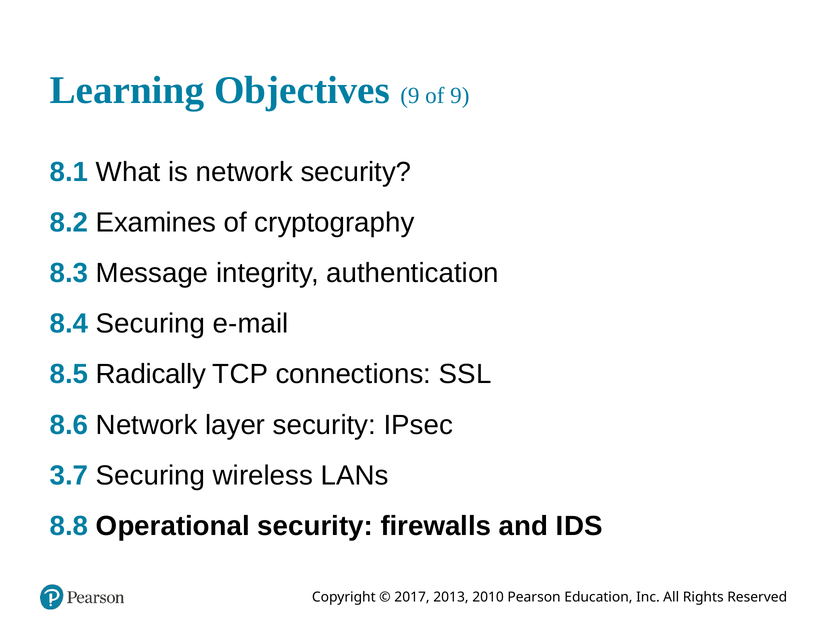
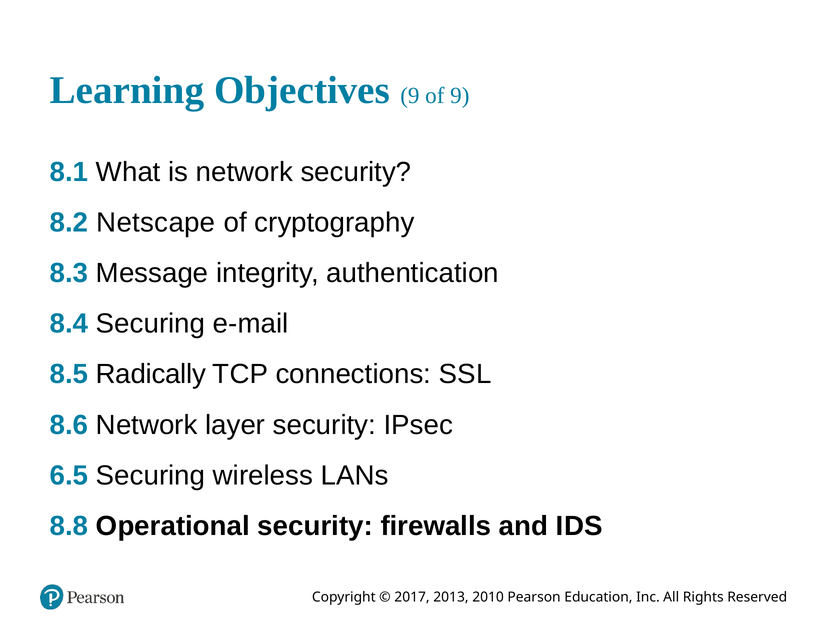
Examines: Examines -> Netscape
3.7: 3.7 -> 6.5
